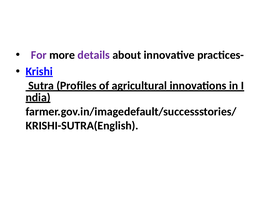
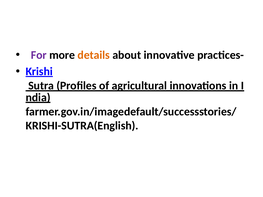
details colour: purple -> orange
